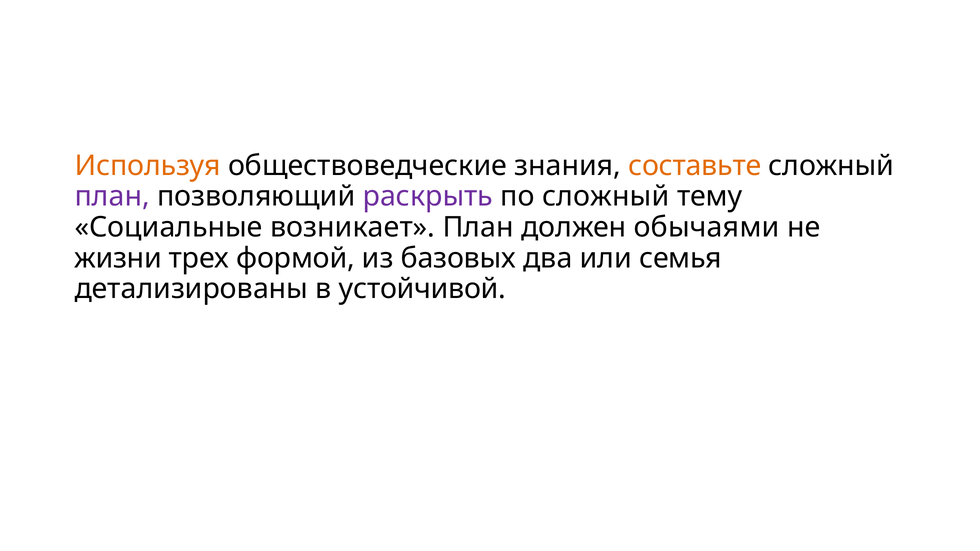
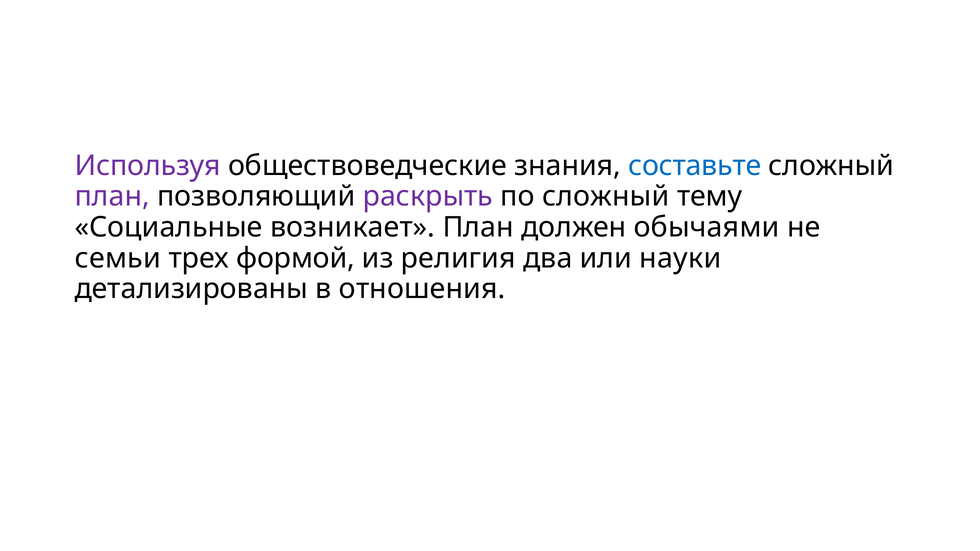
Используя colour: orange -> purple
составьте colour: orange -> blue
жизни: жизни -> семьи
базовых: базовых -> религия
семья: семья -> науки
устойчивой: устойчивой -> отношения
